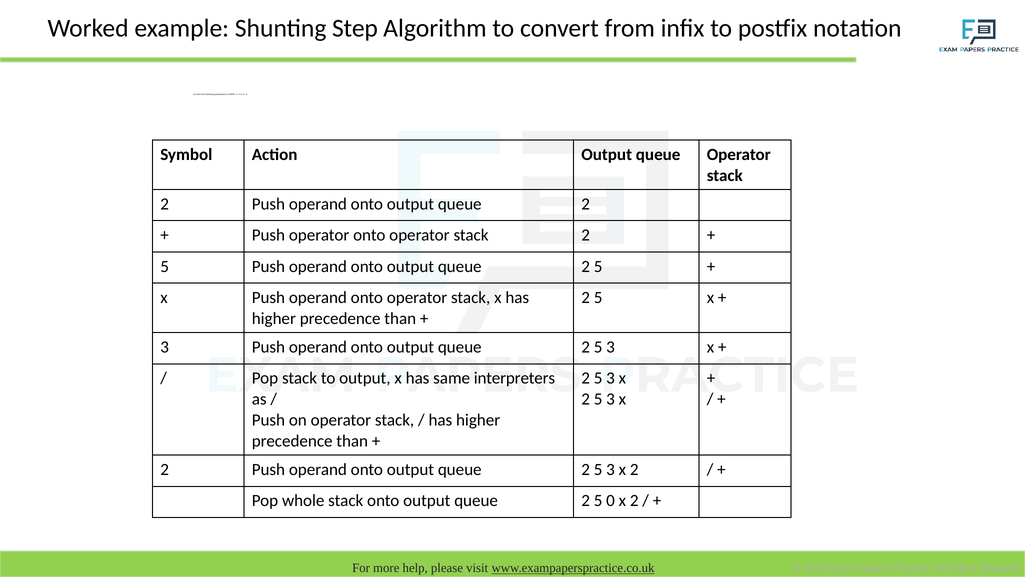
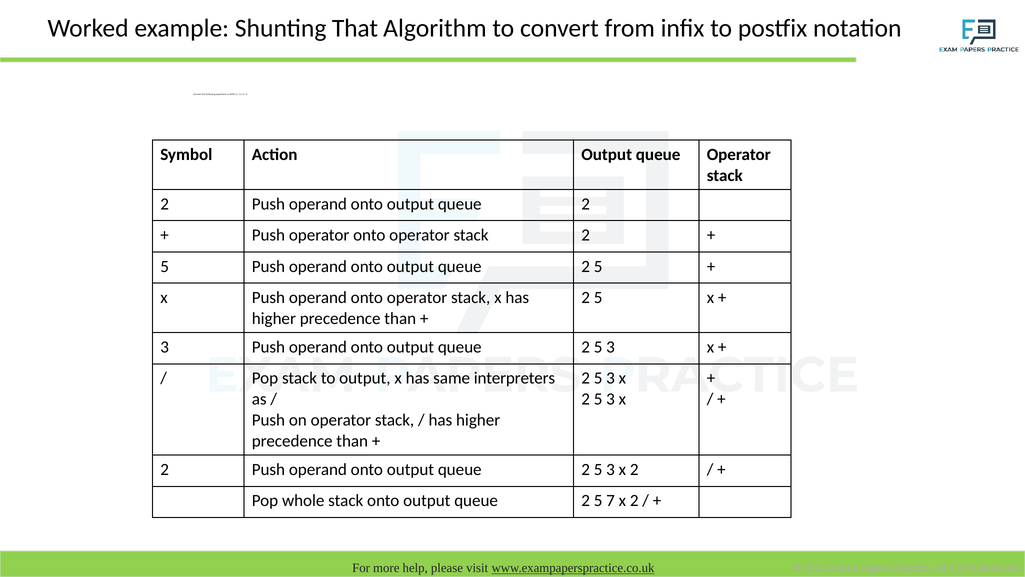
Step: Step -> That
0: 0 -> 7
